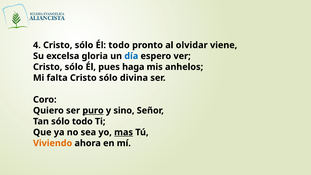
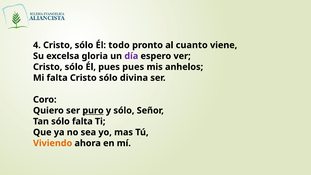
olvidar: olvidar -> cuanto
día colour: blue -> purple
pues haga: haga -> pues
y sino: sino -> sólo
sólo todo: todo -> falta
mas underline: present -> none
